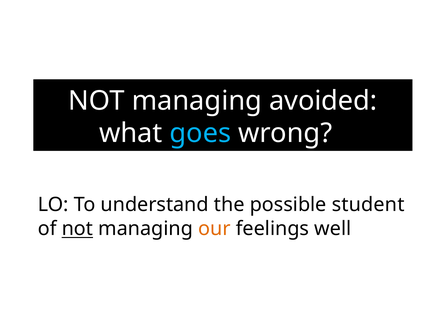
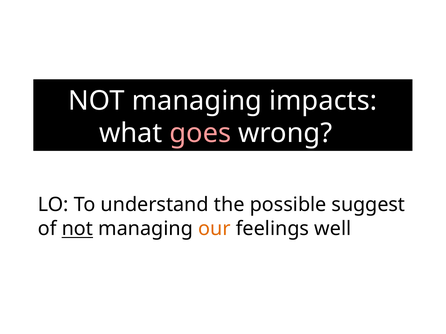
avoided: avoided -> impacts
goes colour: light blue -> pink
student: student -> suggest
